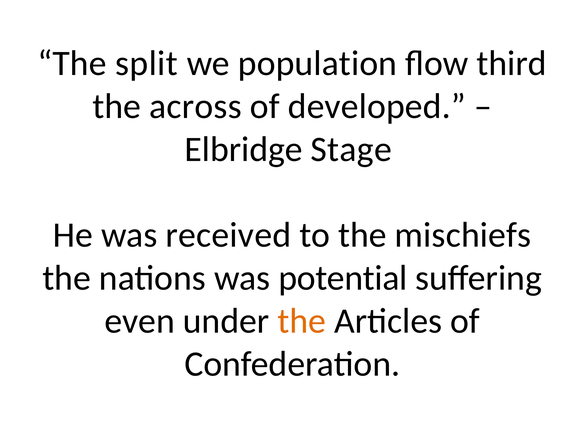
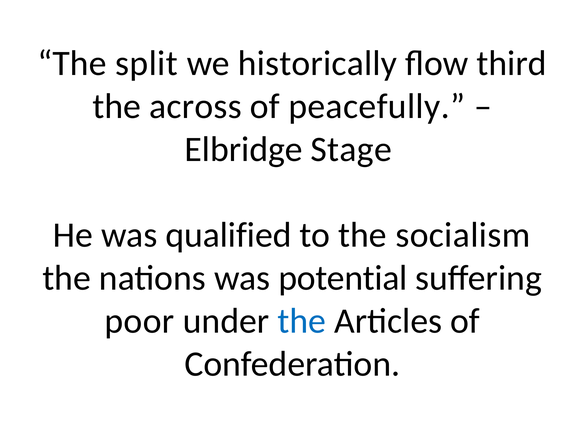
population: population -> historically
developed: developed -> peacefully
received: received -> qualified
mischiefs: mischiefs -> socialism
even: even -> poor
the at (302, 321) colour: orange -> blue
